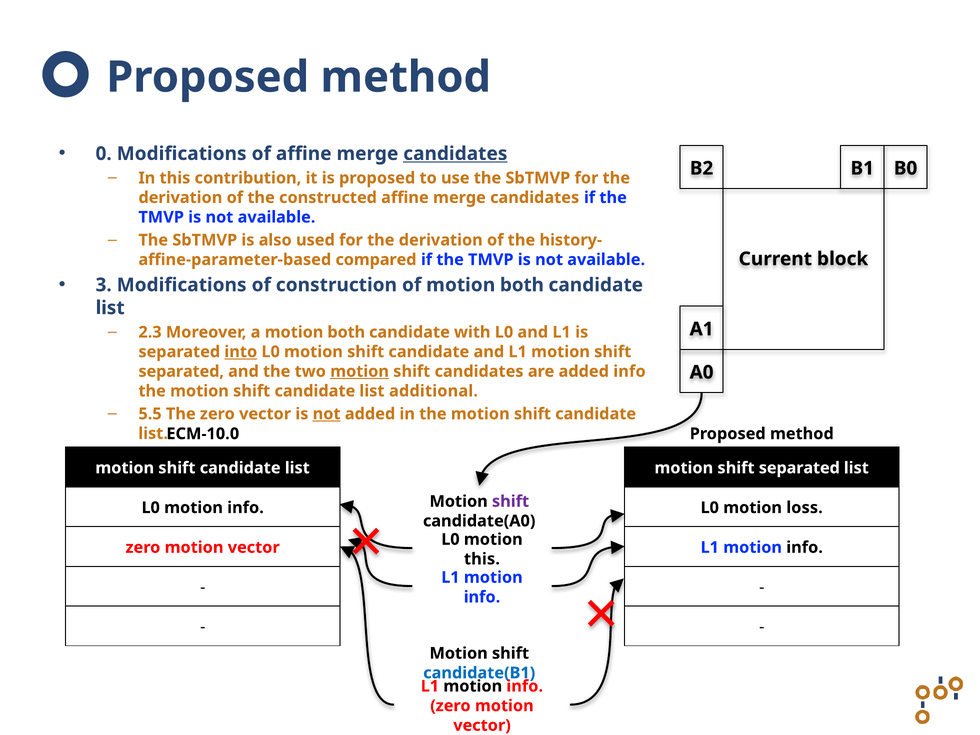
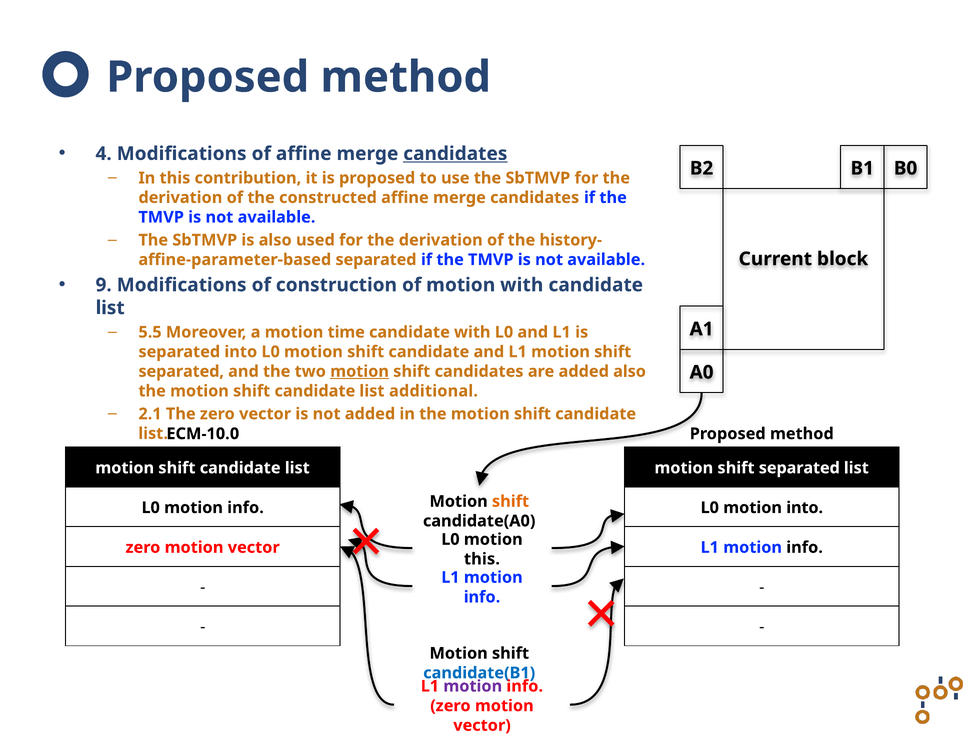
0: 0 -> 4
compared at (376, 260): compared -> separated
3: 3 -> 9
of motion both: both -> with
2.3: 2.3 -> 5.5
a motion both: both -> time
into at (241, 352) underline: present -> none
added info: info -> also
5.5: 5.5 -> 2.1
not at (327, 414) underline: present -> none
shift at (511, 501) colour: purple -> orange
motion loss: loss -> into
motion at (473, 686) colour: black -> purple
